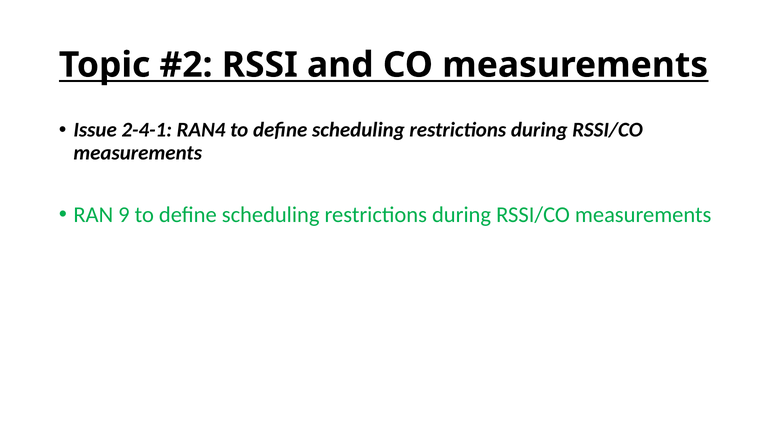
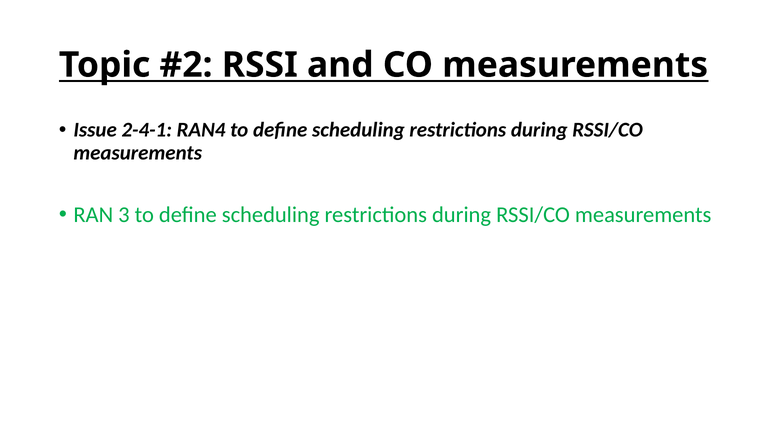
9: 9 -> 3
